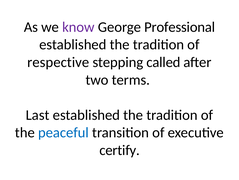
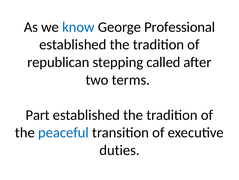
know colour: purple -> blue
respective: respective -> republican
Last: Last -> Part
certify: certify -> duties
